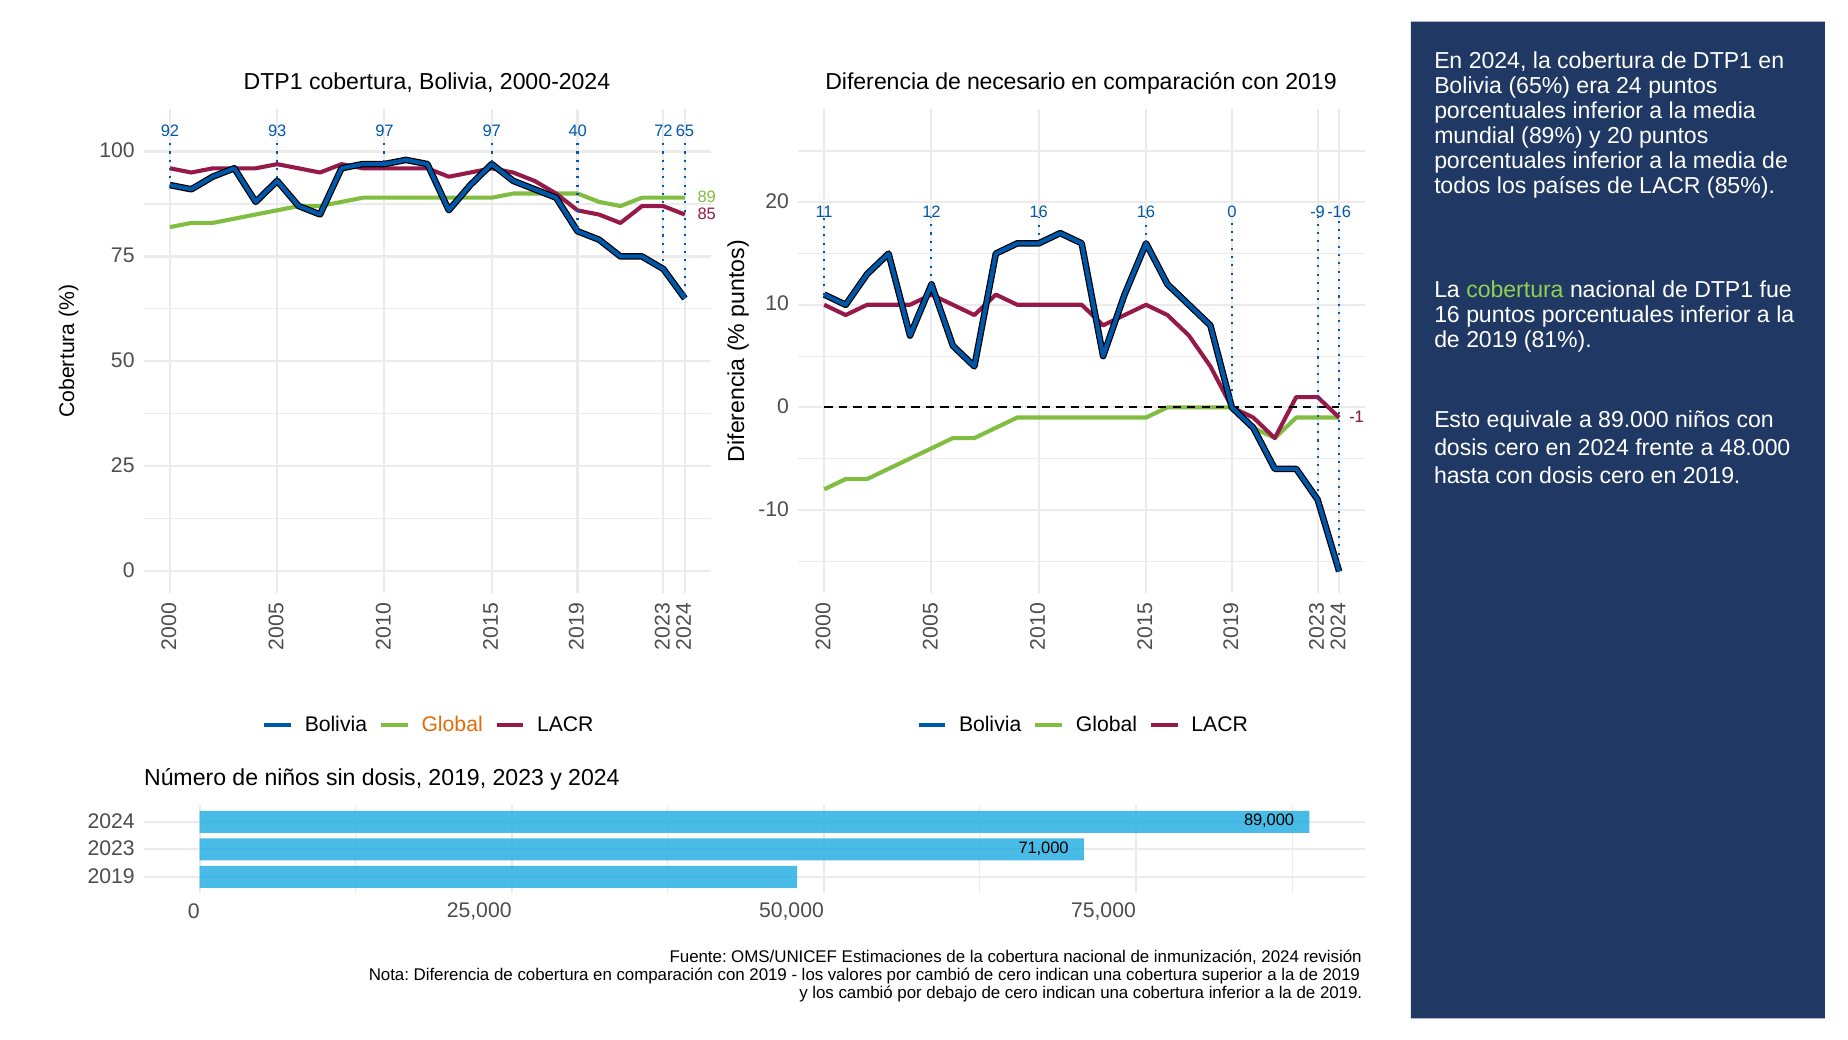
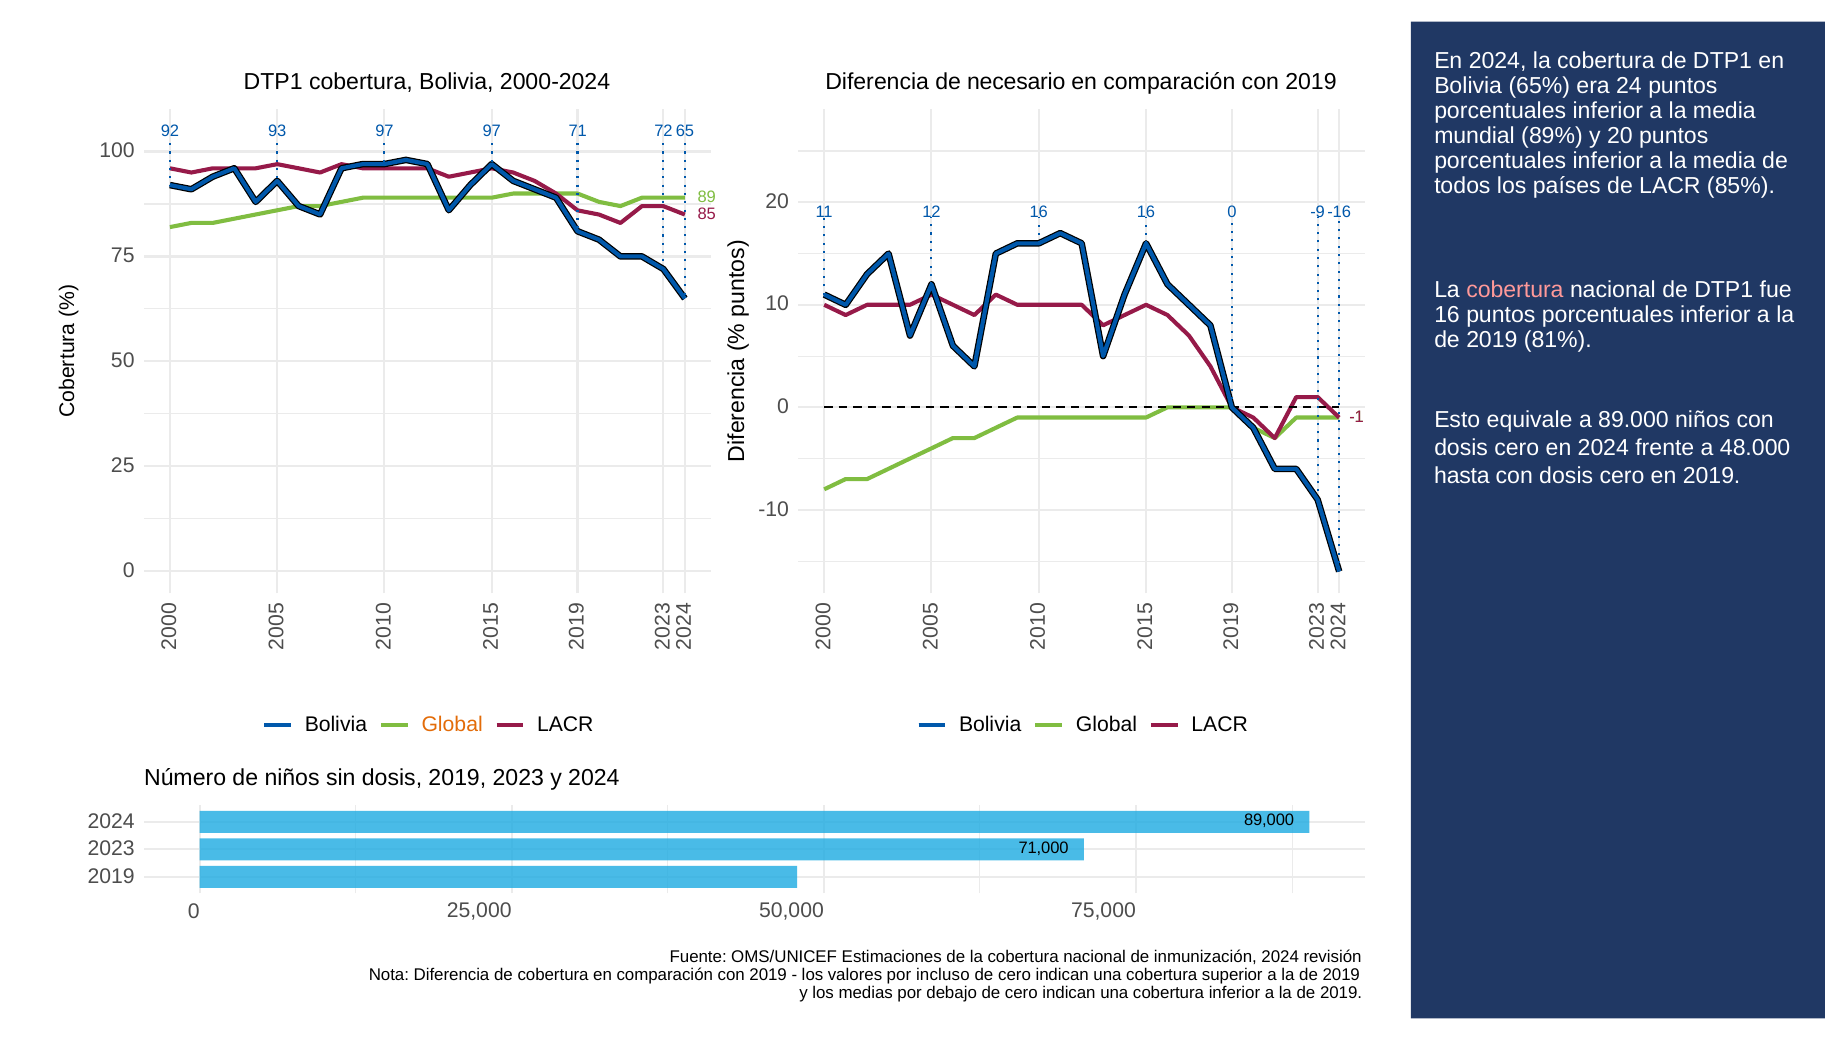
40: 40 -> 71
cobertura at (1515, 290) colour: light green -> pink
por cambió: cambió -> incluso
los cambió: cambió -> medias
